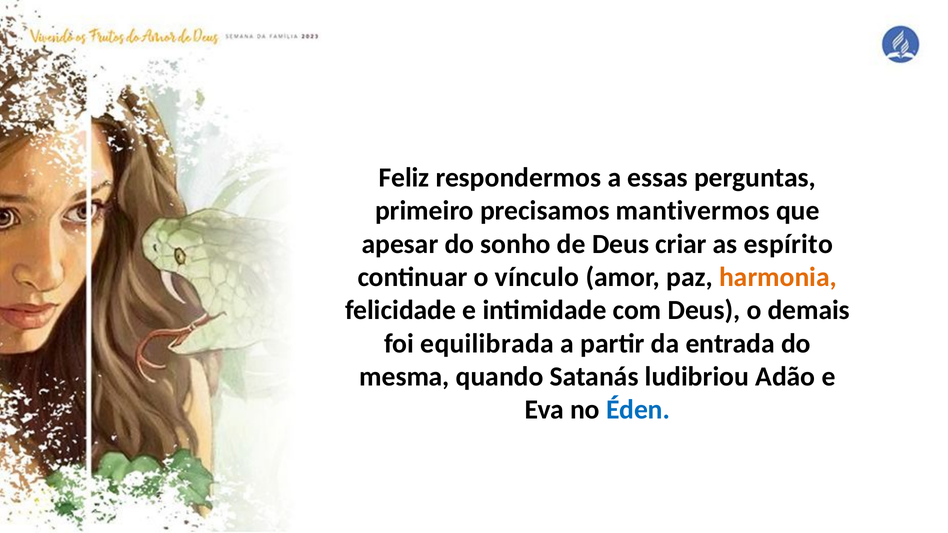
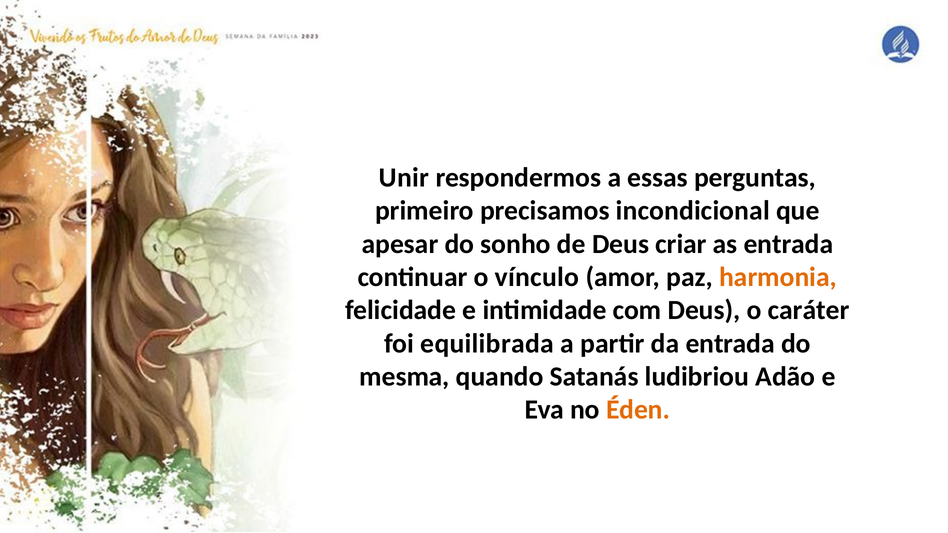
Feliz: Feliz -> Unir
mantivermos: mantivermos -> incondicional
as espírito: espírito -> entrada
demais: demais -> caráter
Éden colour: blue -> orange
